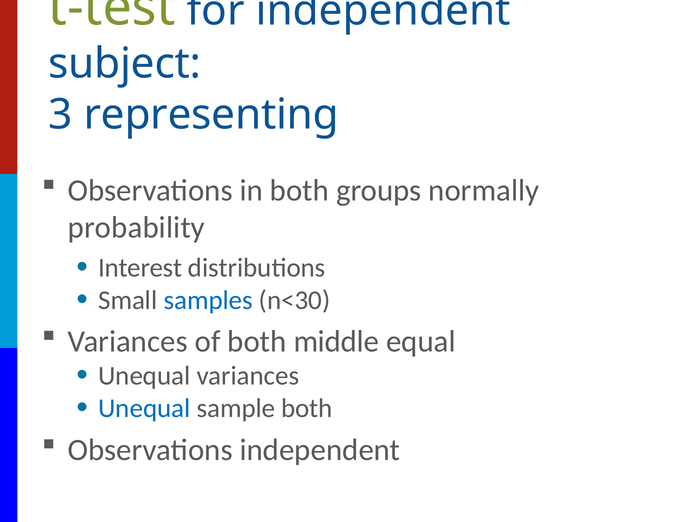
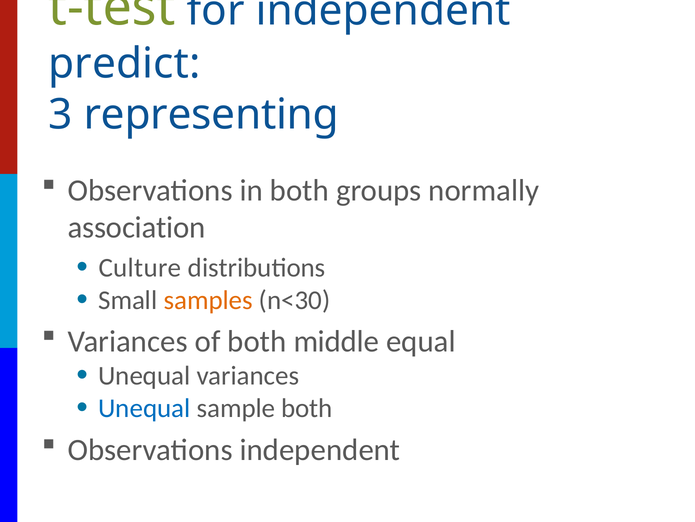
subject: subject -> predict
probability: probability -> association
Interest: Interest -> Culture
samples colour: blue -> orange
